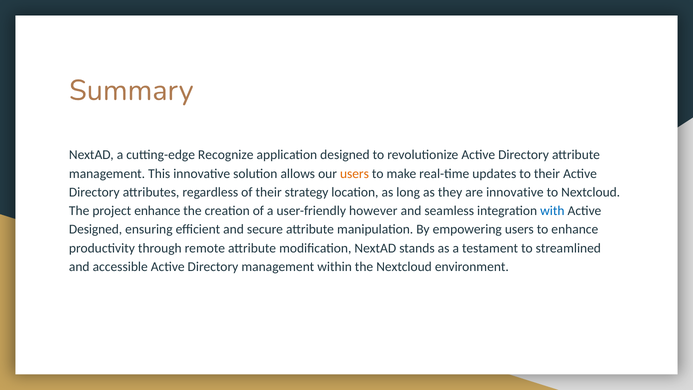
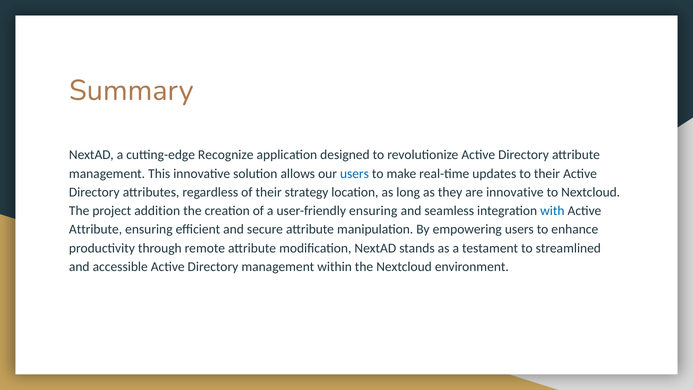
users at (354, 173) colour: orange -> blue
project enhance: enhance -> addition
user-friendly however: however -> ensuring
Designed at (96, 229): Designed -> Attribute
